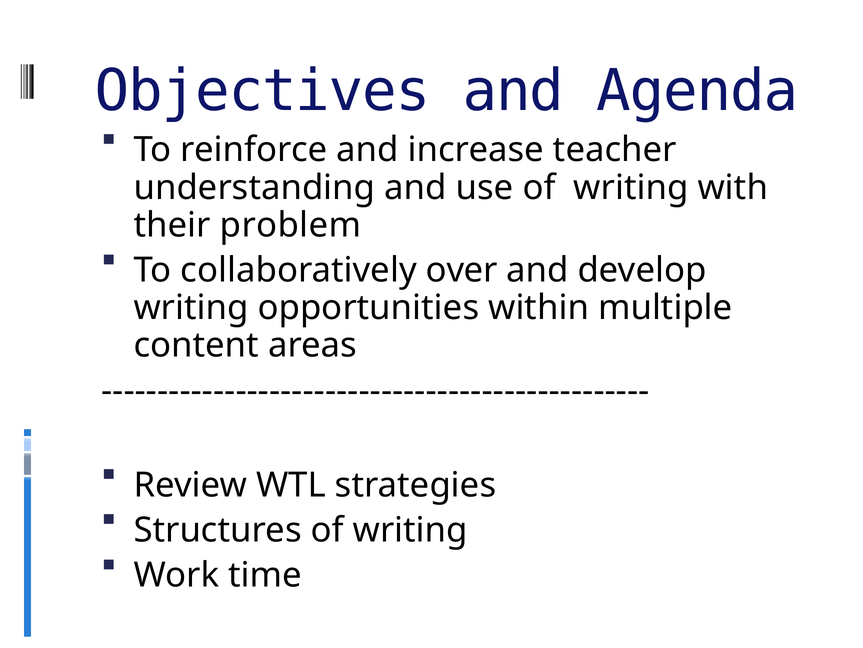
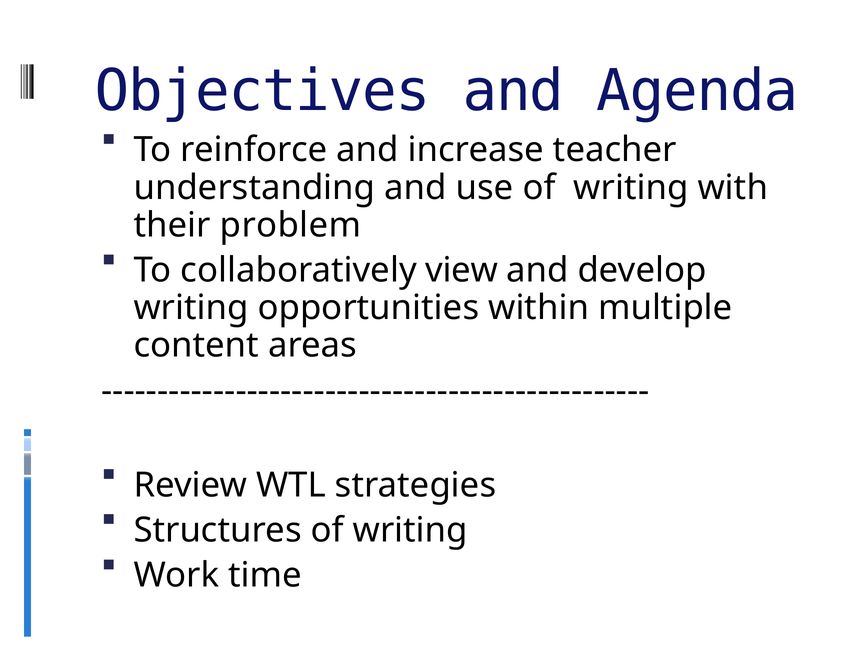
over: over -> view
